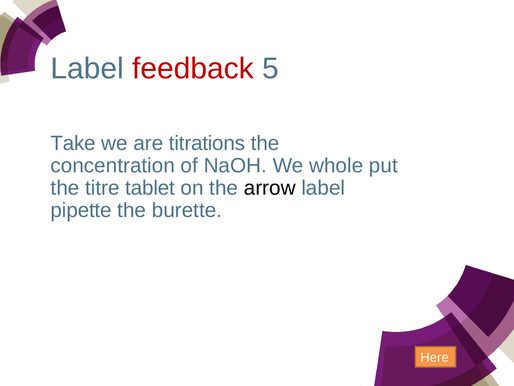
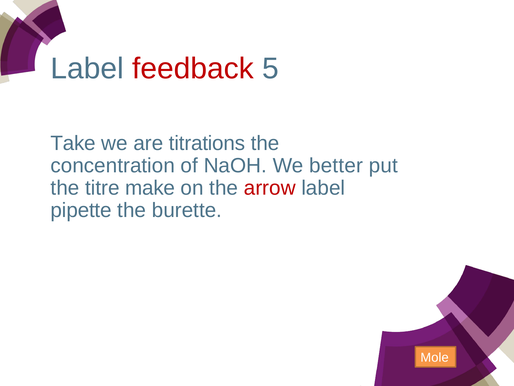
whole: whole -> better
tablet: tablet -> make
arrow colour: black -> red
Here: Here -> Mole
